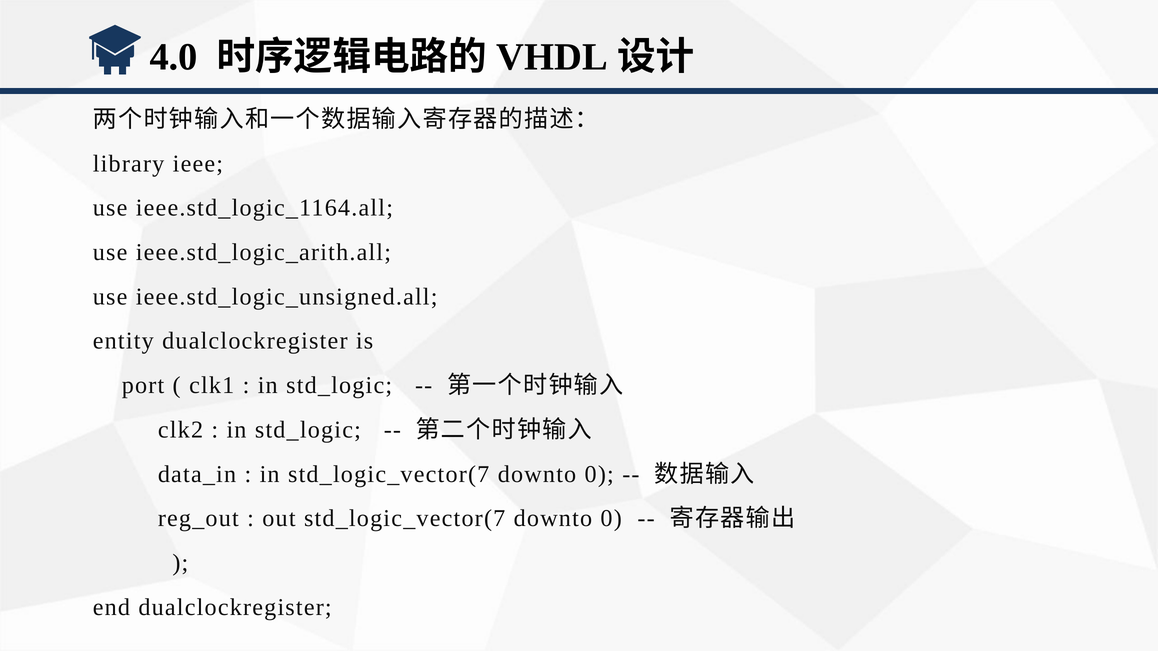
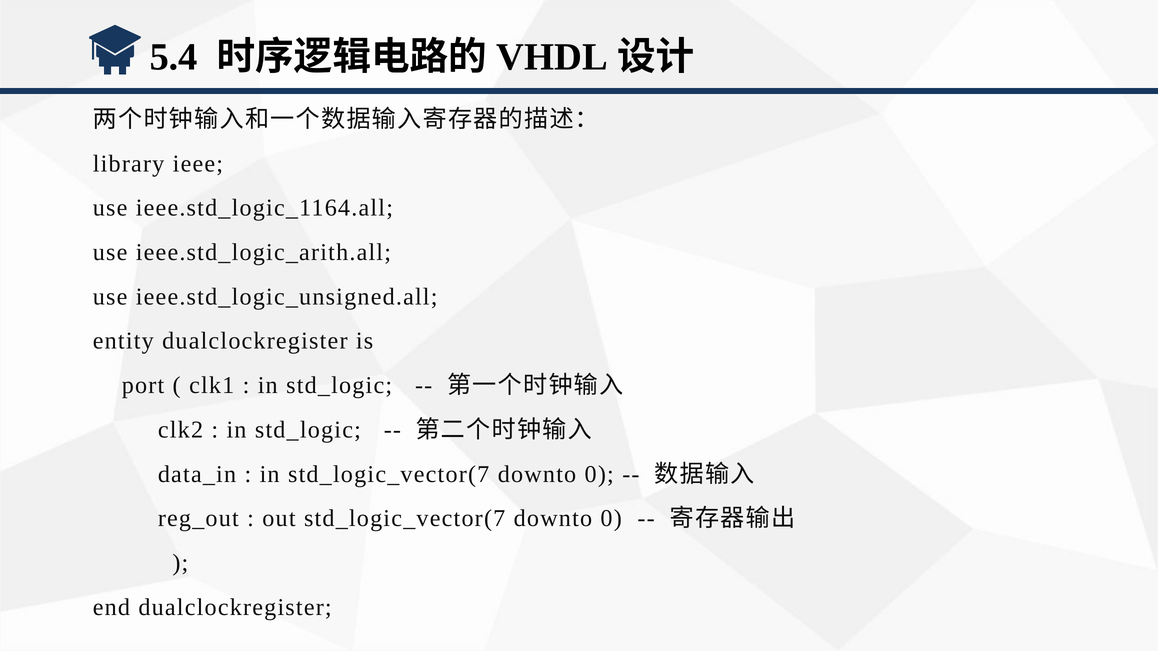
4.0: 4.0 -> 5.4
